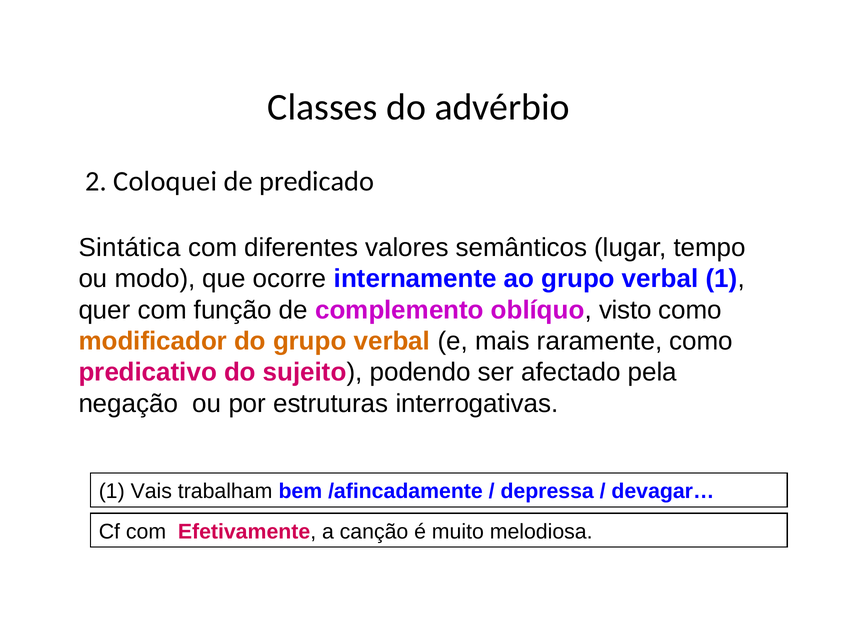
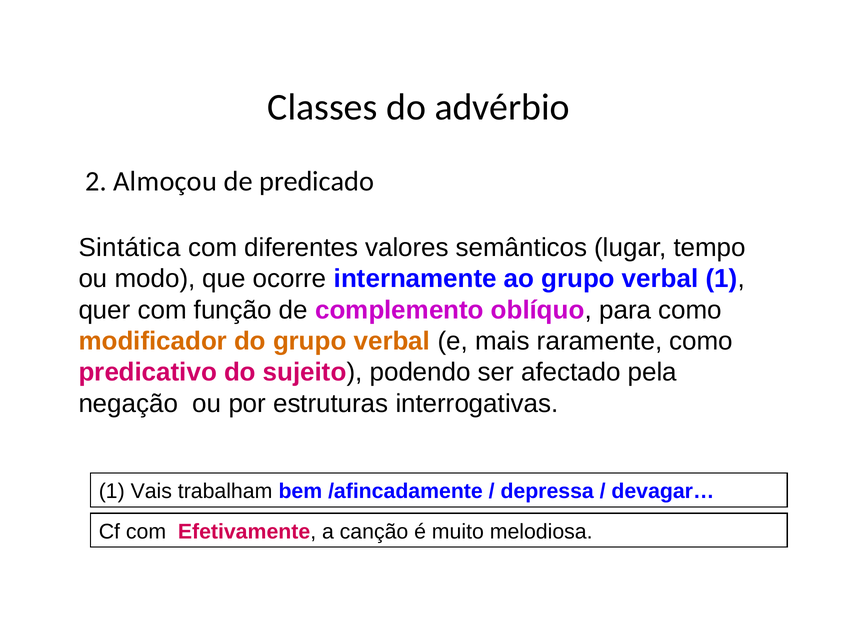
Coloquei: Coloquei -> Almoçou
visto: visto -> para
